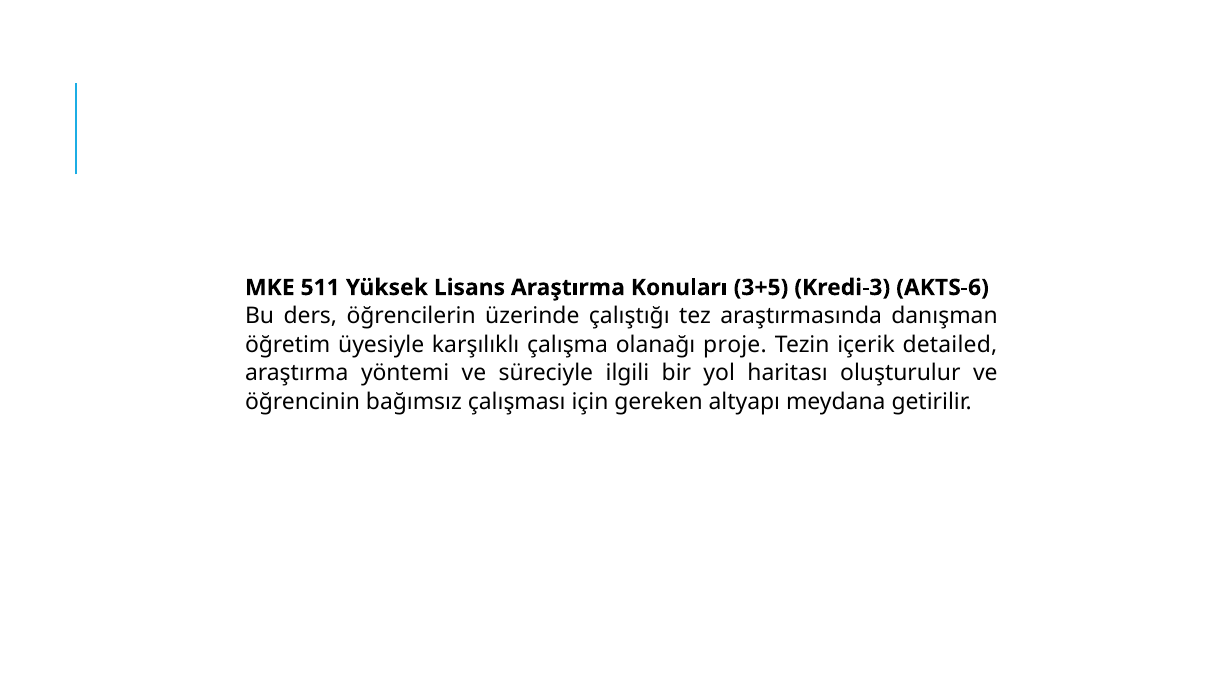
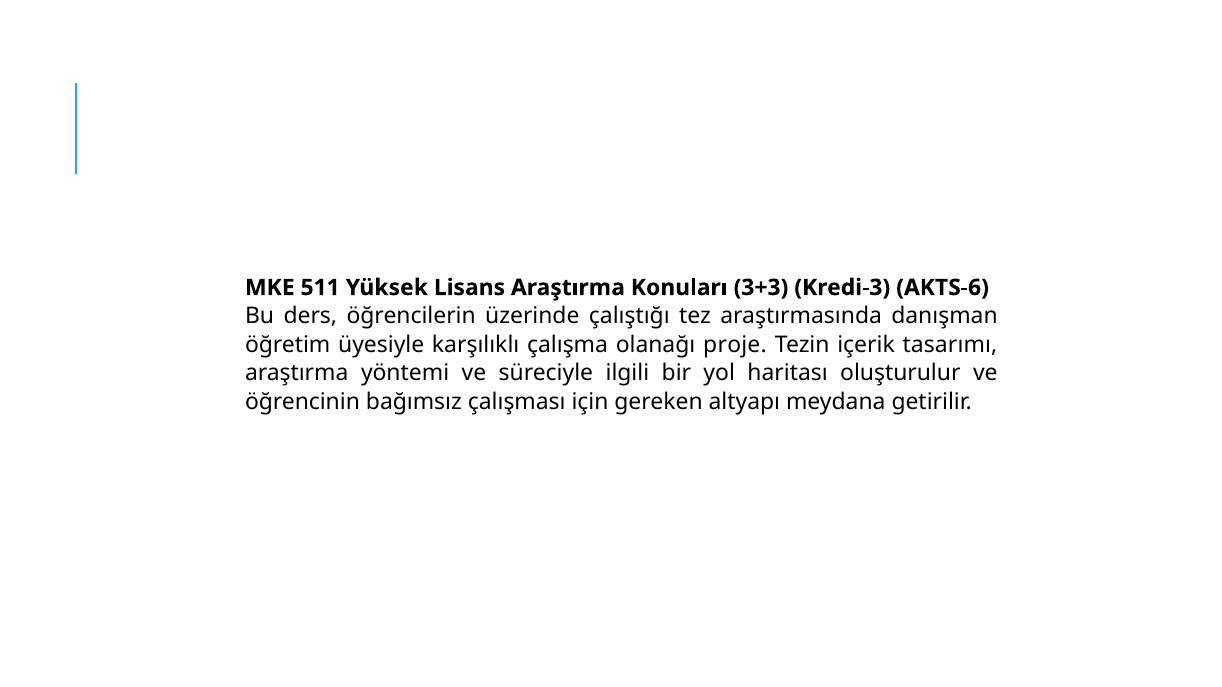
3+5: 3+5 -> 3+3
detailed: detailed -> tasarımı
